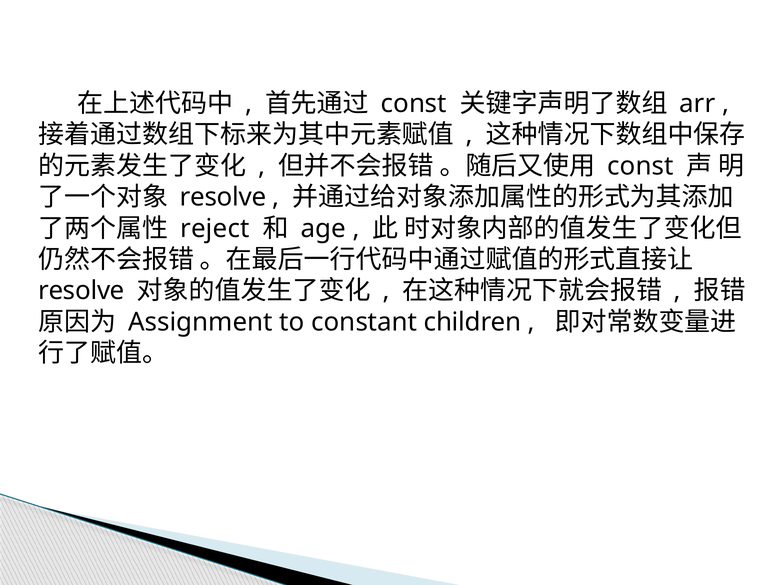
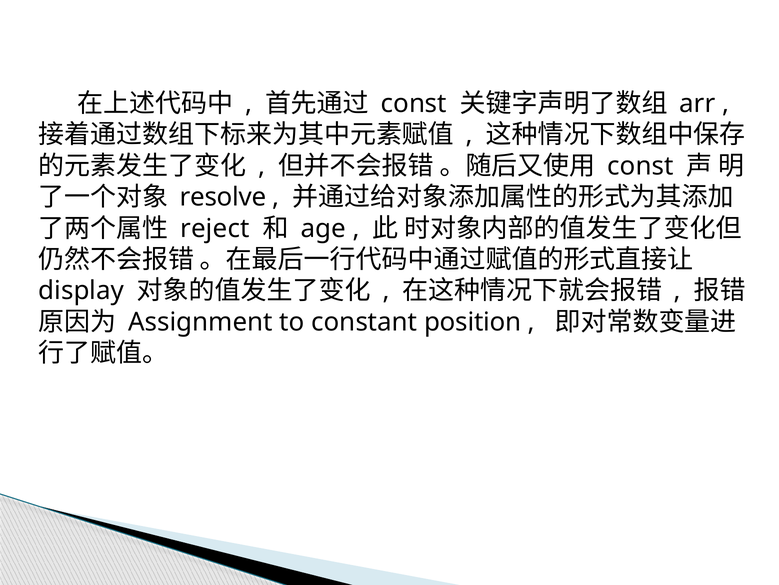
resolve at (81, 290): resolve -> display
children: children -> position
